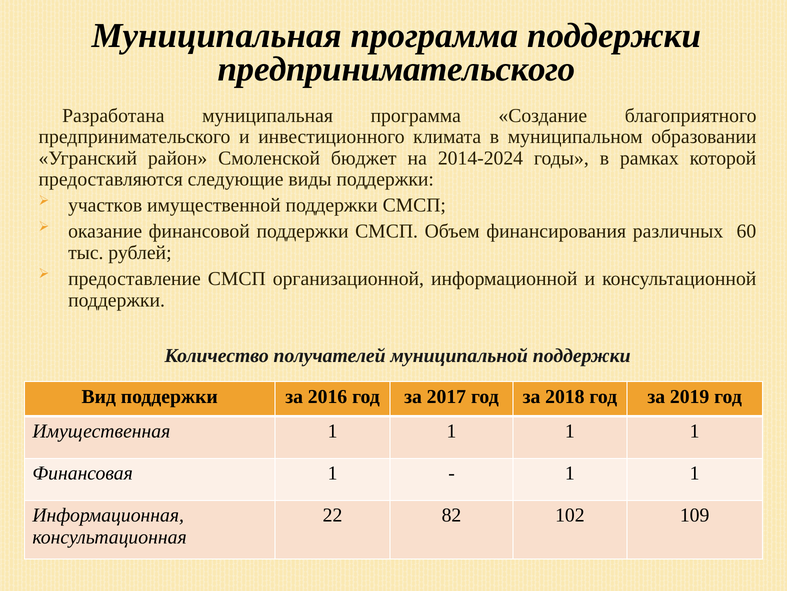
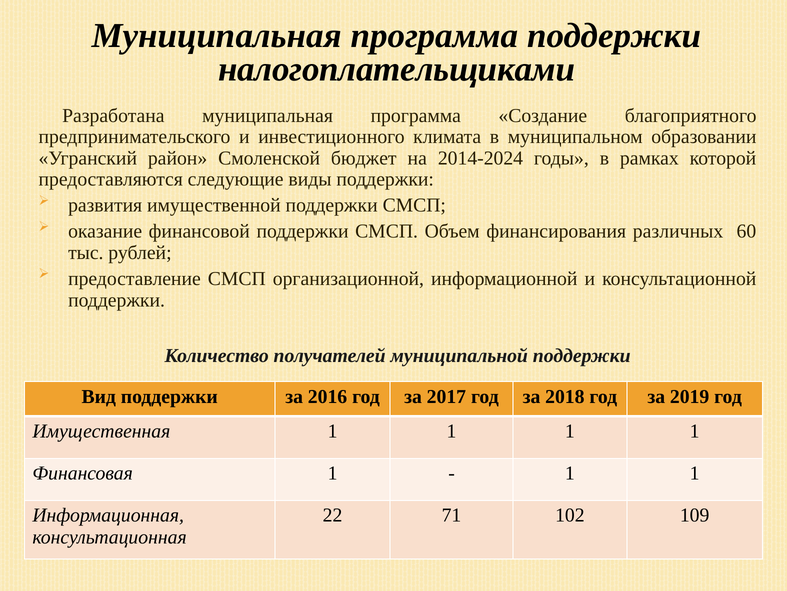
предпринимательского at (397, 69): предпринимательского -> налогоплательщиками
участков: участков -> развития
82: 82 -> 71
